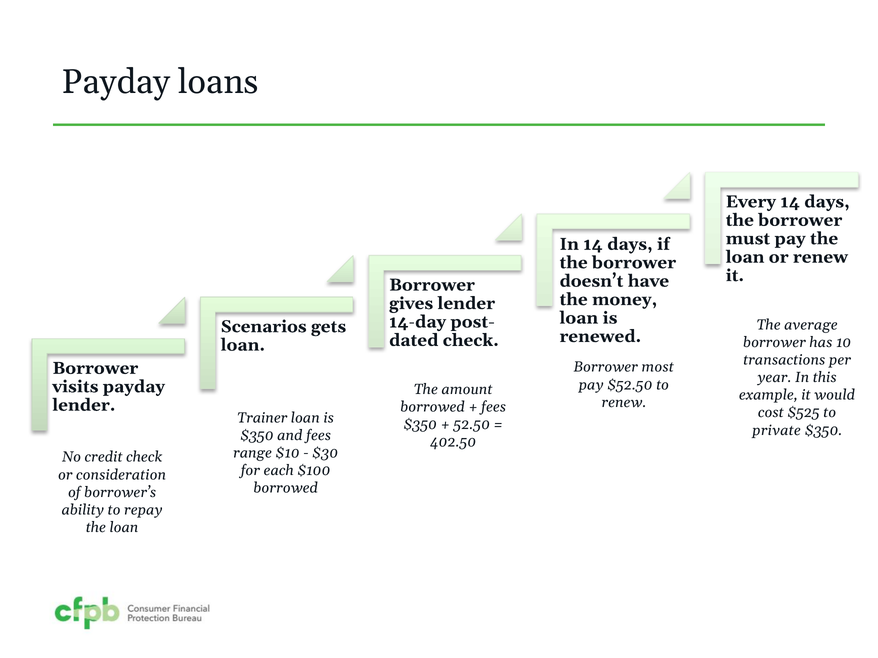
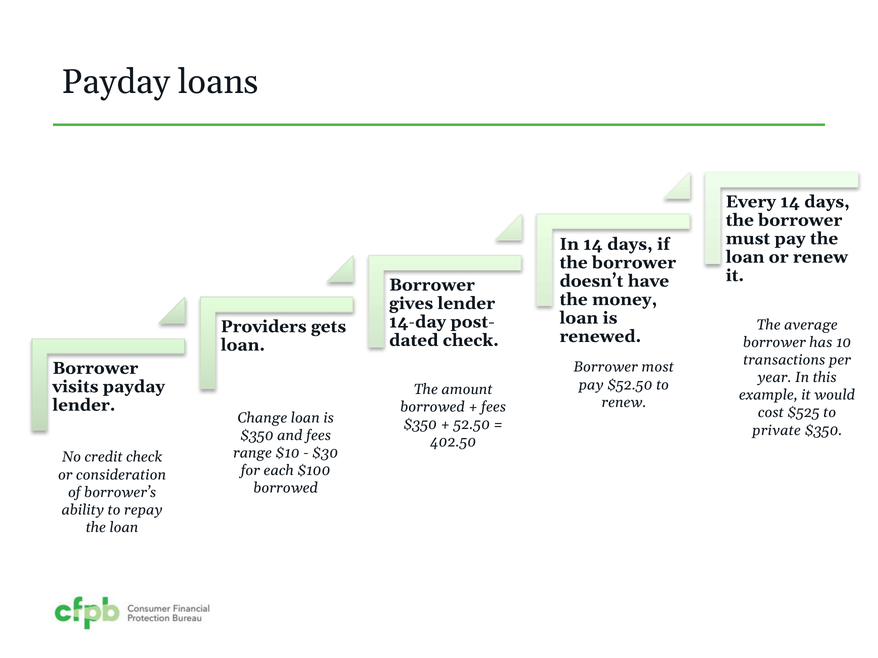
Scenarios: Scenarios -> Providers
Trainer: Trainer -> Change
